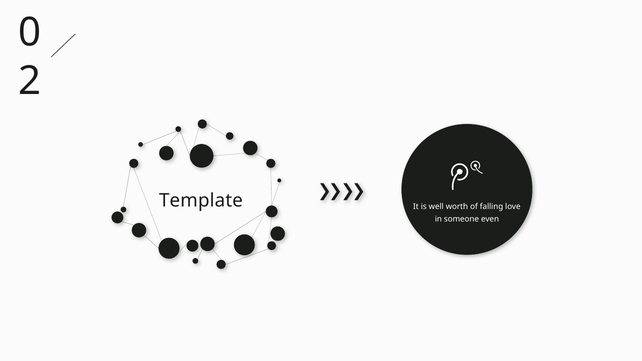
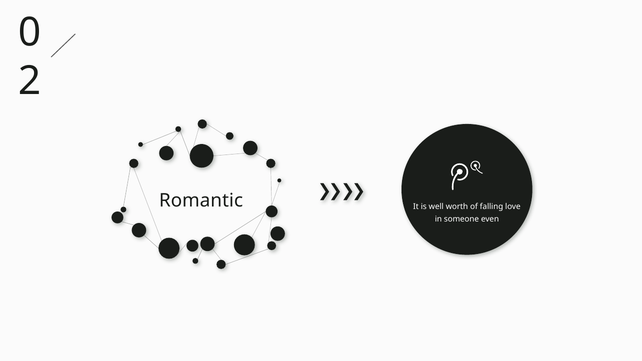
Template: Template -> Romantic
